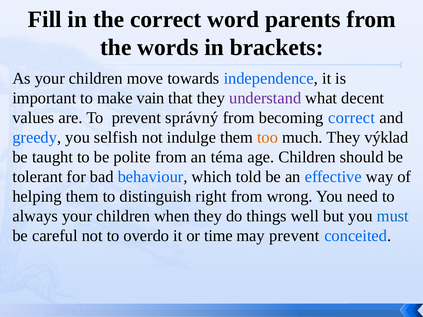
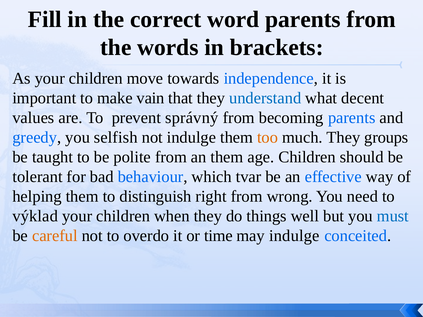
understand colour: purple -> blue
becoming correct: correct -> parents
výklad: výklad -> groups
an téma: téma -> them
told: told -> tvar
always: always -> výklad
careful colour: black -> orange
may prevent: prevent -> indulge
